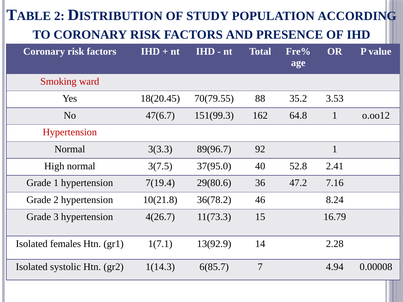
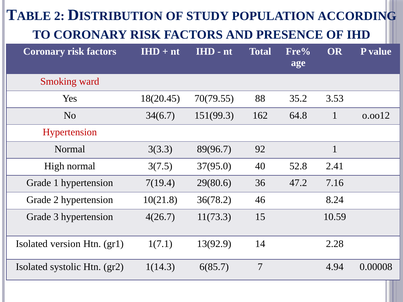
47(6.7: 47(6.7 -> 34(6.7
16.79: 16.79 -> 10.59
females: females -> version
